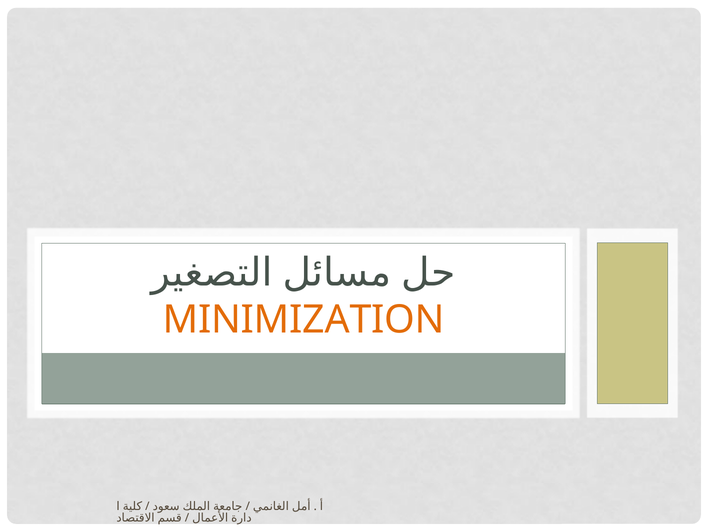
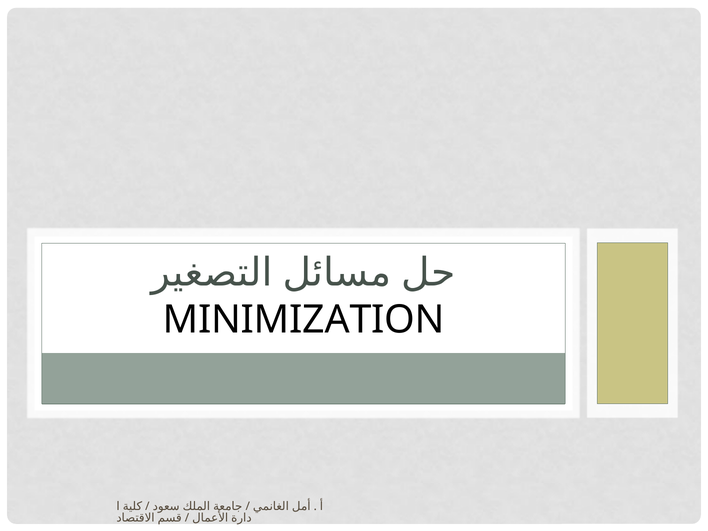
MINIMIZATION colour: orange -> black
